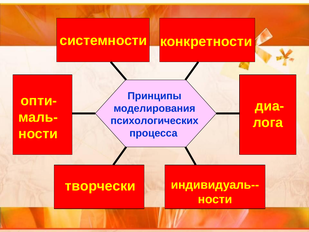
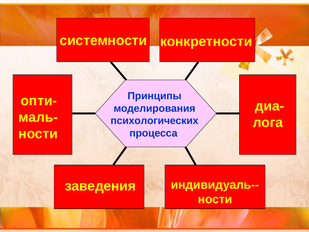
творчески: творчески -> заведения
